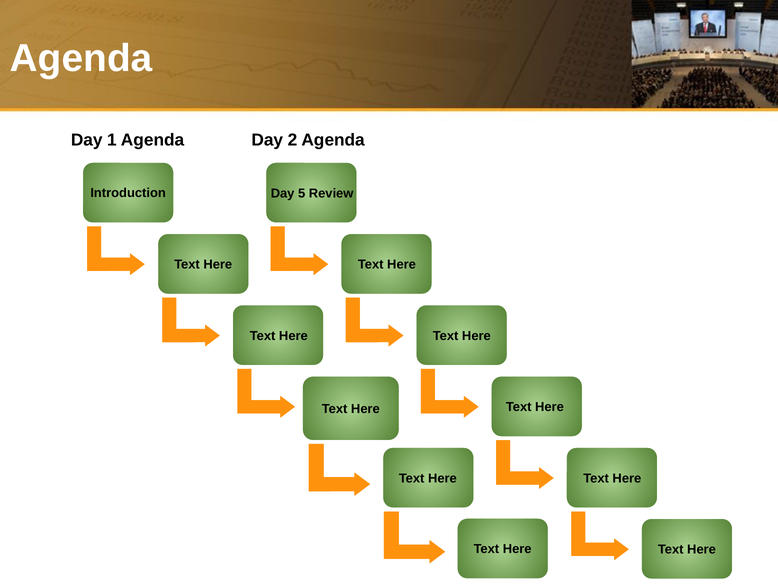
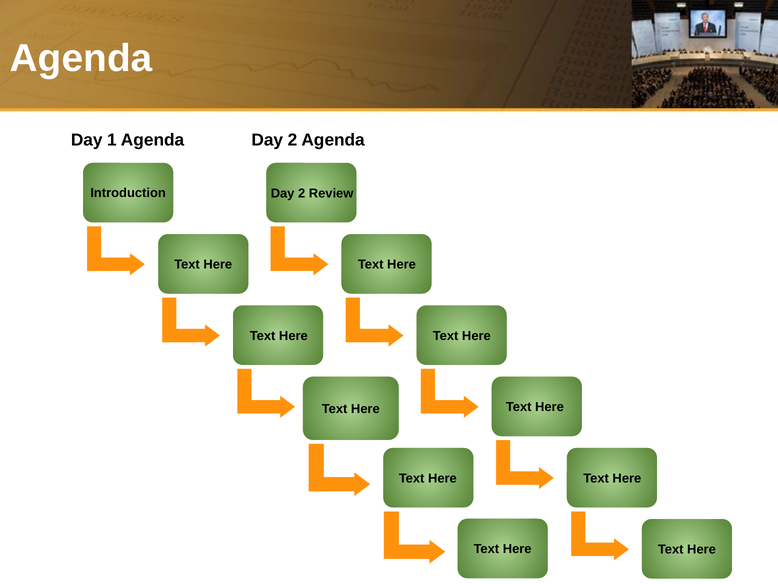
5 at (302, 193): 5 -> 2
